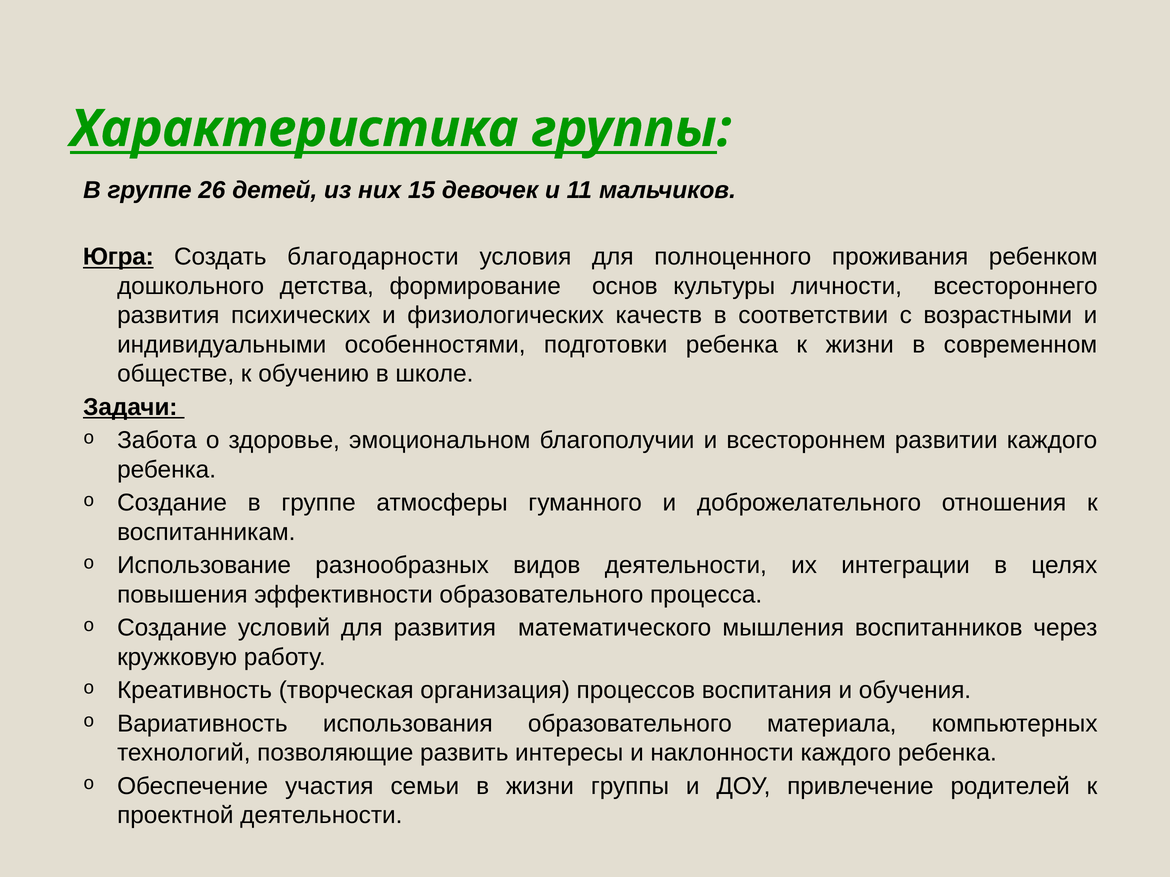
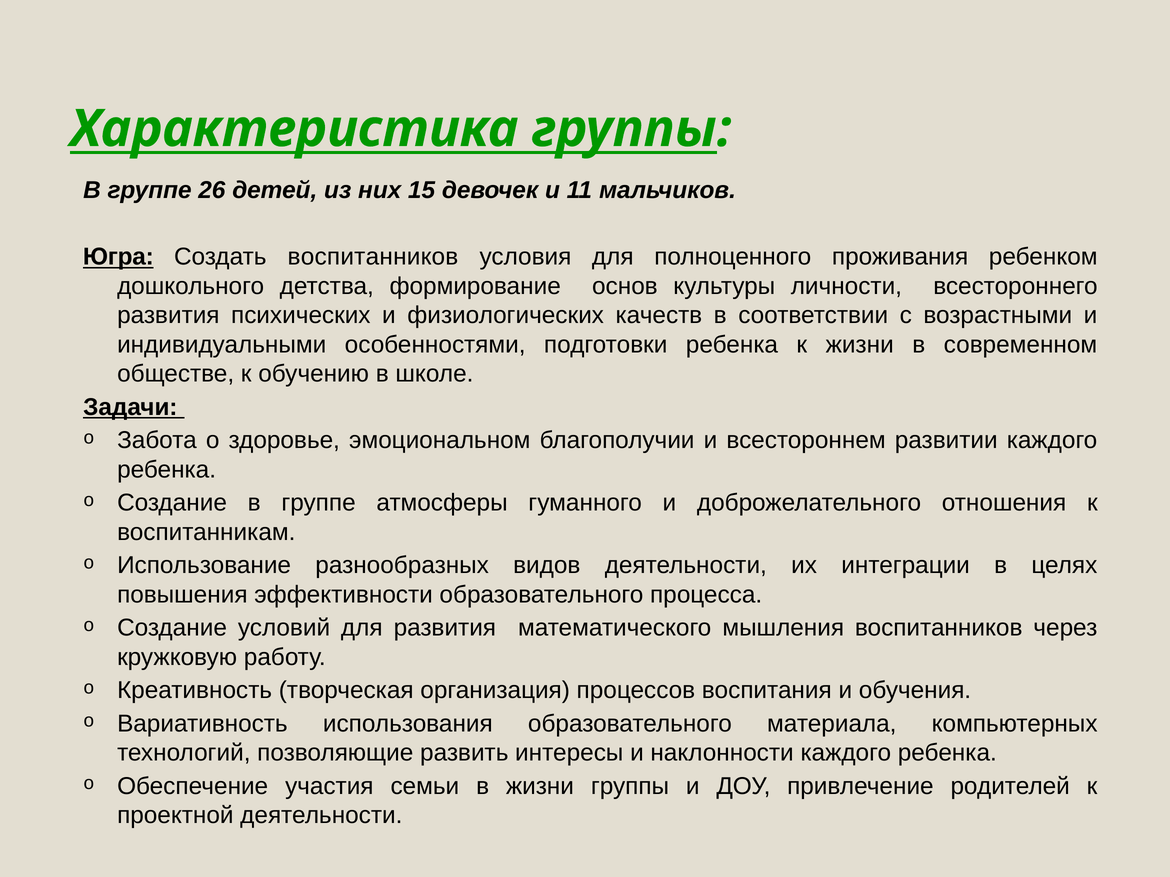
Создать благодарности: благодарности -> воспитанников
